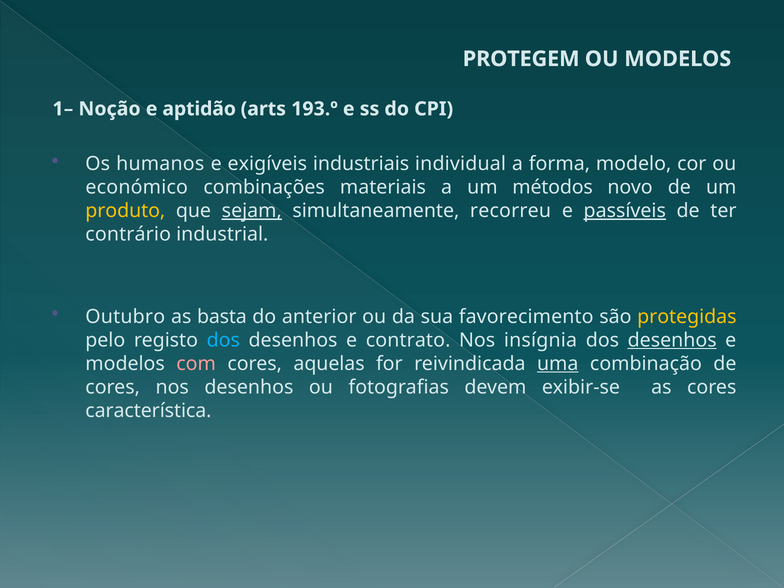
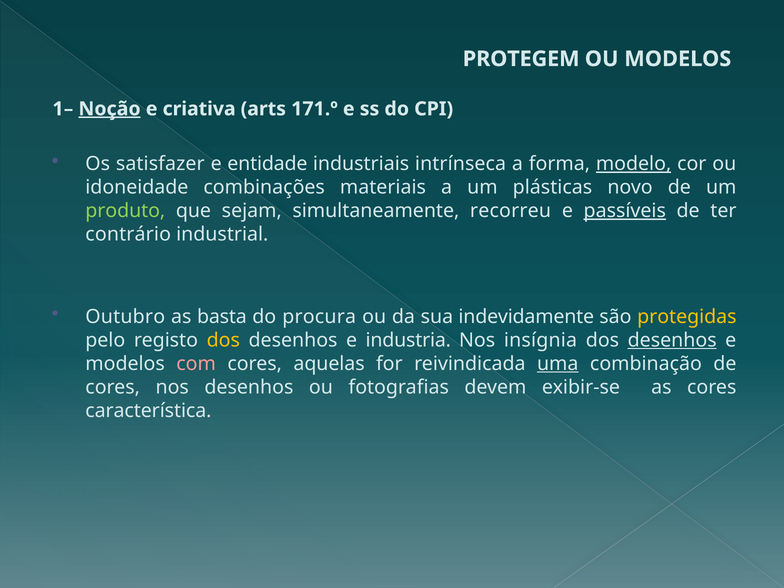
Noção underline: none -> present
aptidão: aptidão -> criativa
193.º: 193.º -> 171.º
humanos: humanos -> satisfazer
exigíveis: exigíveis -> entidade
individual: individual -> intrínseca
modelo underline: none -> present
económico: económico -> idoneidade
métodos: métodos -> plásticas
produto colour: yellow -> light green
sejam underline: present -> none
anterior: anterior -> procura
favorecimento: favorecimento -> indevidamente
dos at (223, 340) colour: light blue -> yellow
contrato: contrato -> industria
